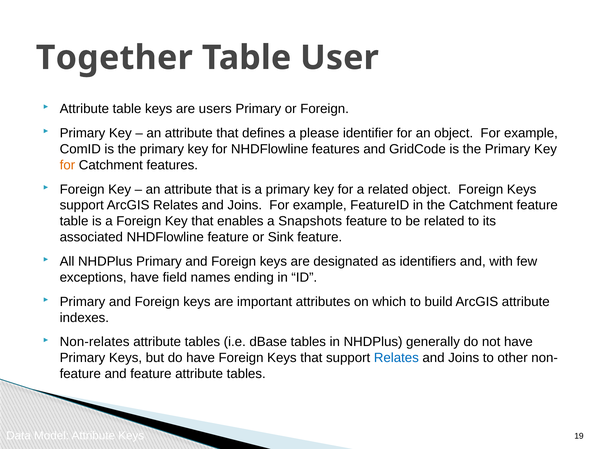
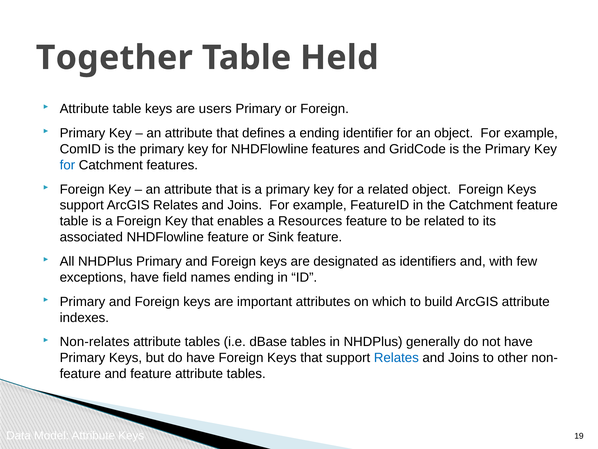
User: User -> Held
a please: please -> ending
for at (67, 165) colour: orange -> blue
Snapshots: Snapshots -> Resources
